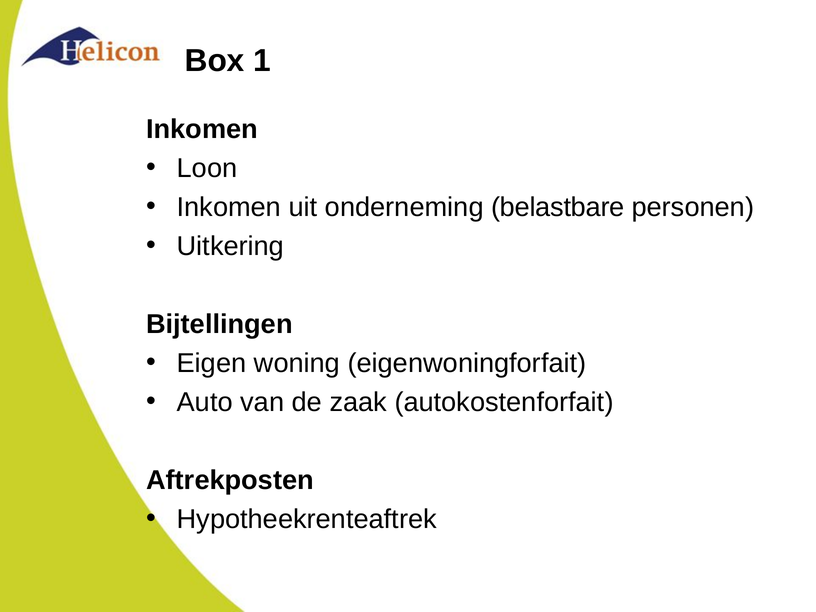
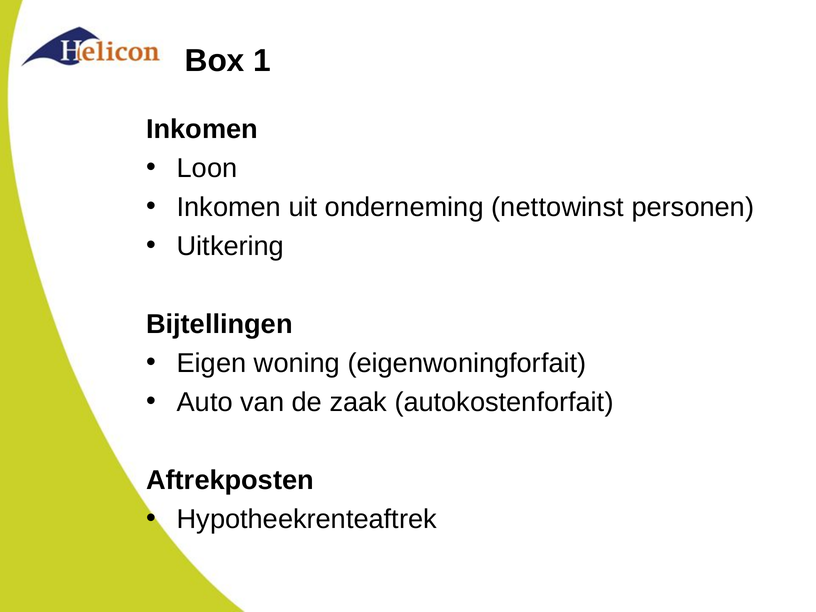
belastbare: belastbare -> nettowinst
